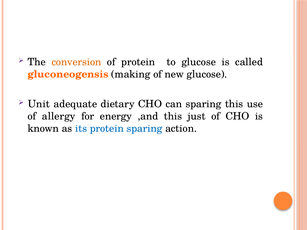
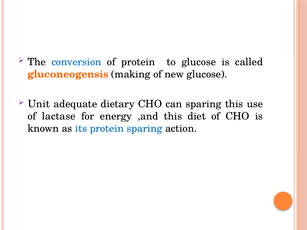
conversion colour: orange -> blue
allergy: allergy -> lactase
just: just -> diet
